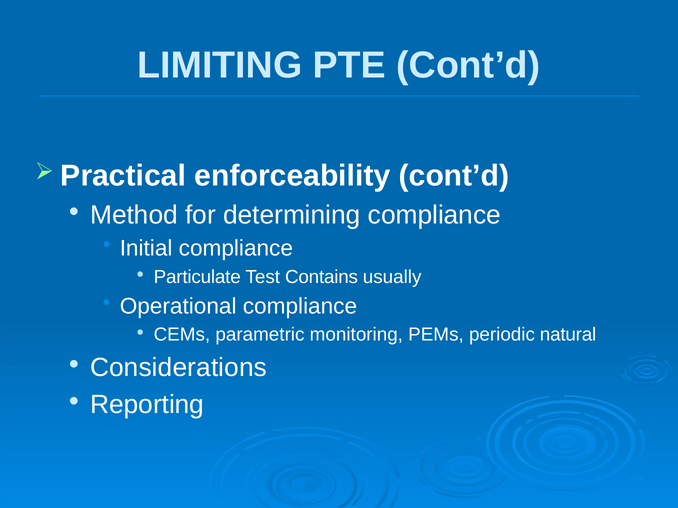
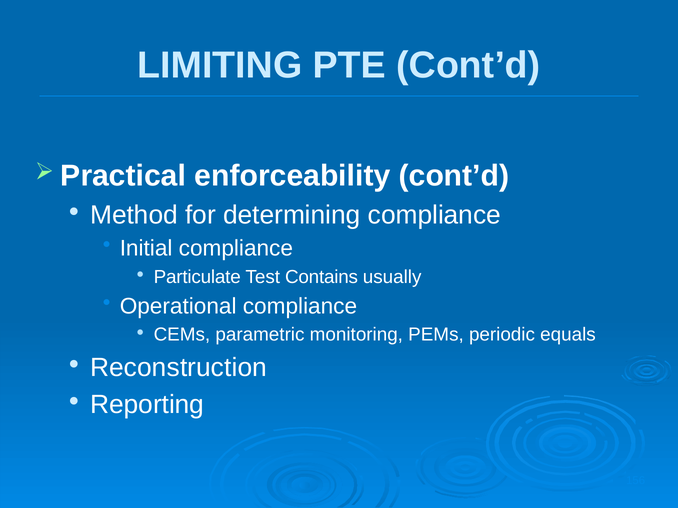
natural: natural -> equals
Considerations: Considerations -> Reconstruction
